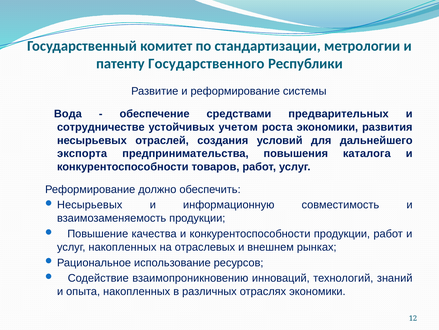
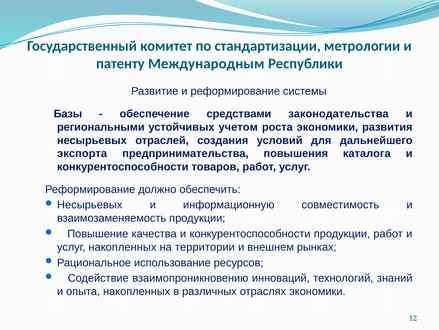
Государственного: Государственного -> Международным
Вода: Вода -> Базы
предварительных: предварительных -> законодательства
сотрудничестве: сотрудничестве -> региональными
отраслевых: отраслевых -> территории
